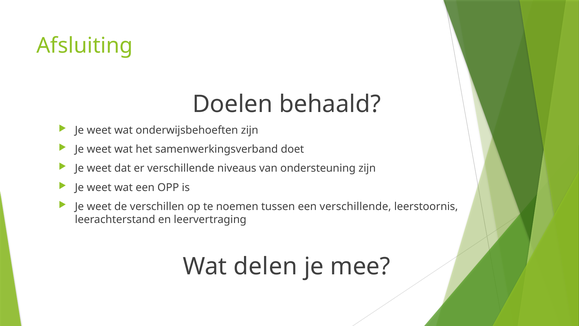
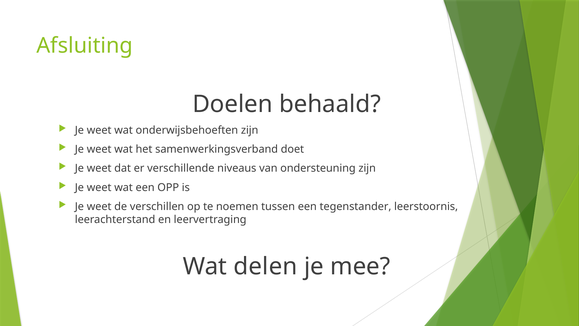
een verschillende: verschillende -> tegenstander
